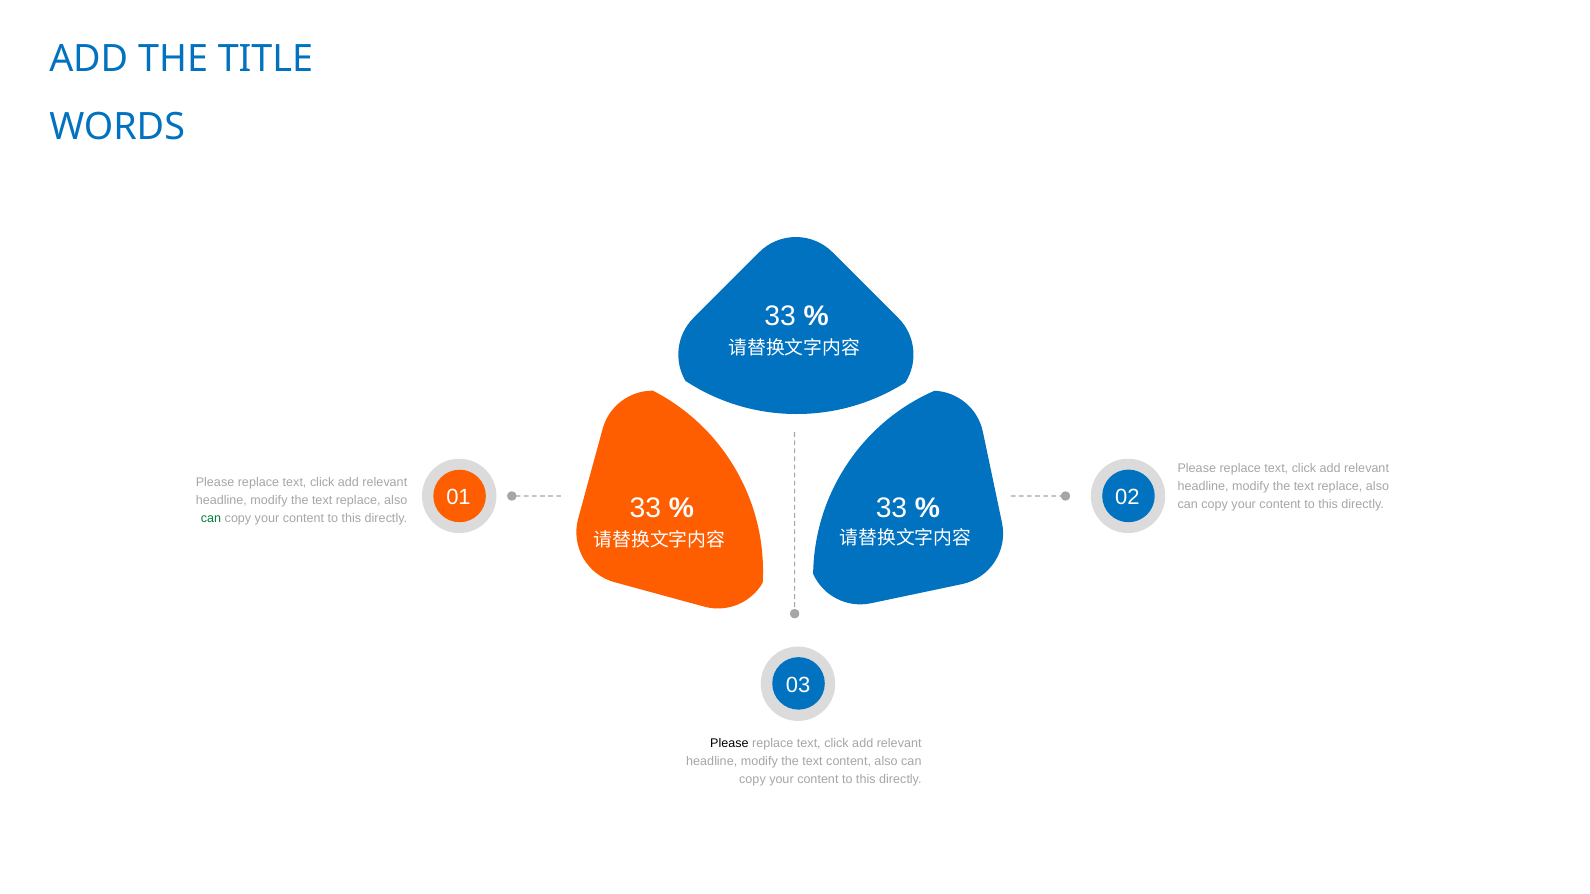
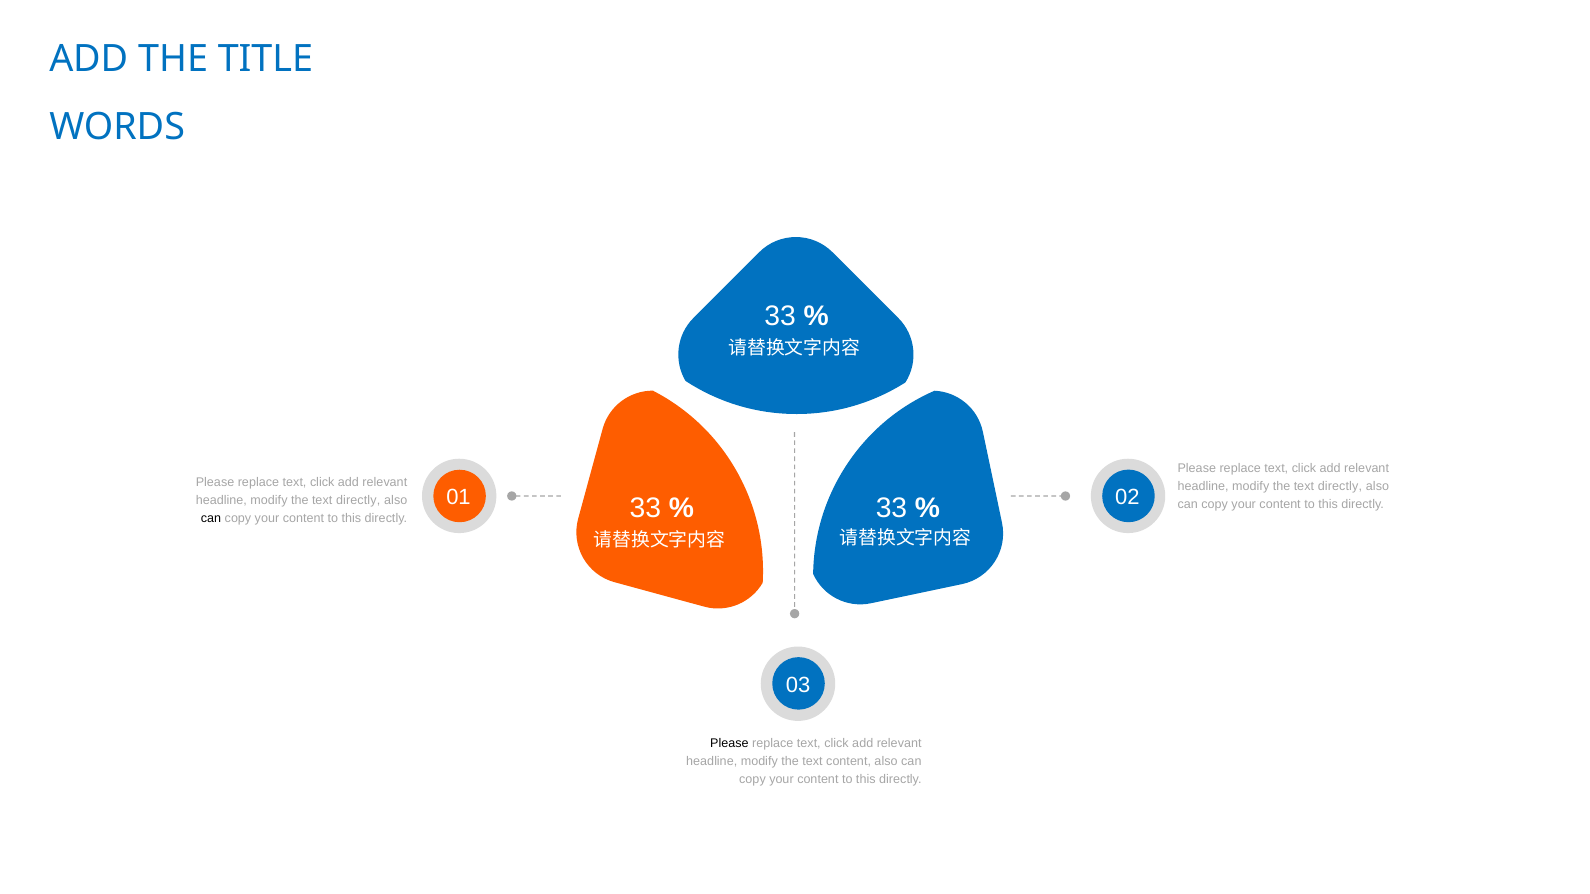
replace at (1340, 486): replace -> directly
replace at (358, 500): replace -> directly
can at (211, 518) colour: green -> black
